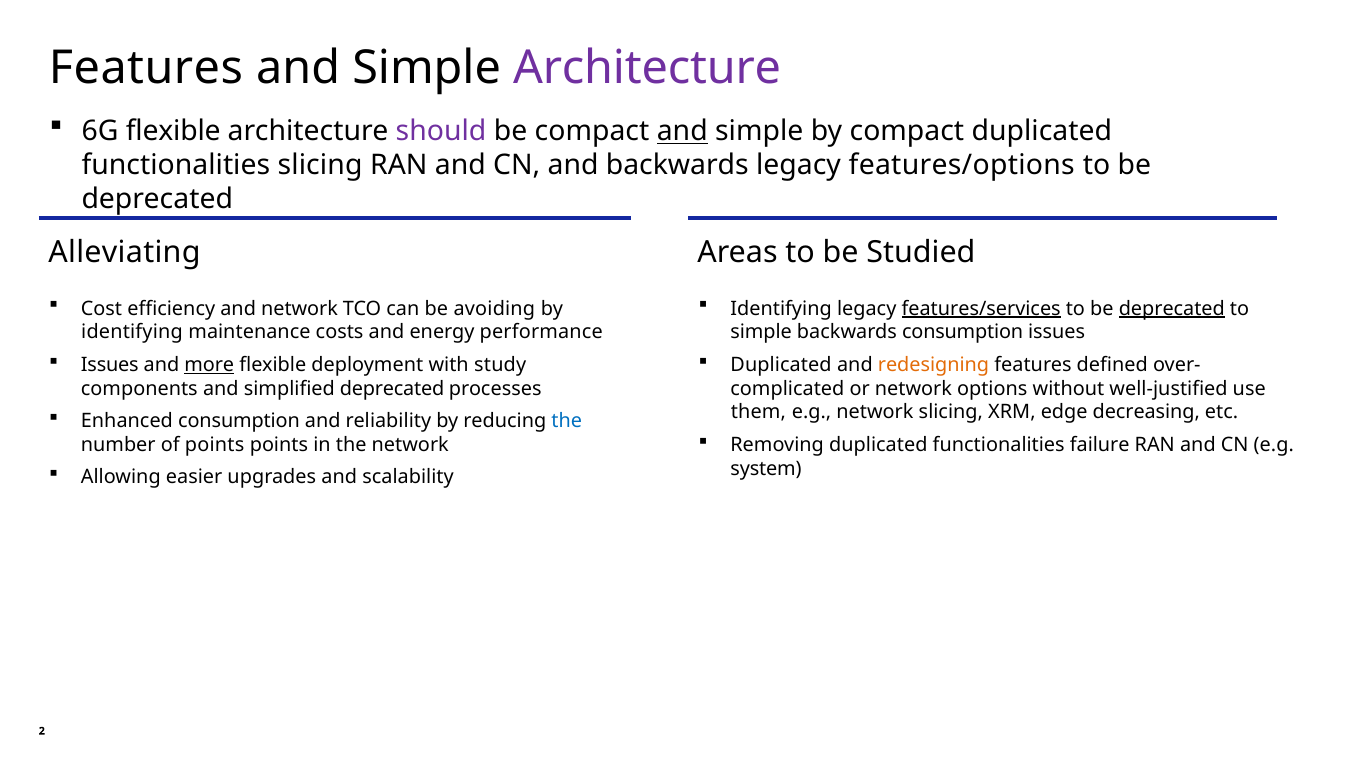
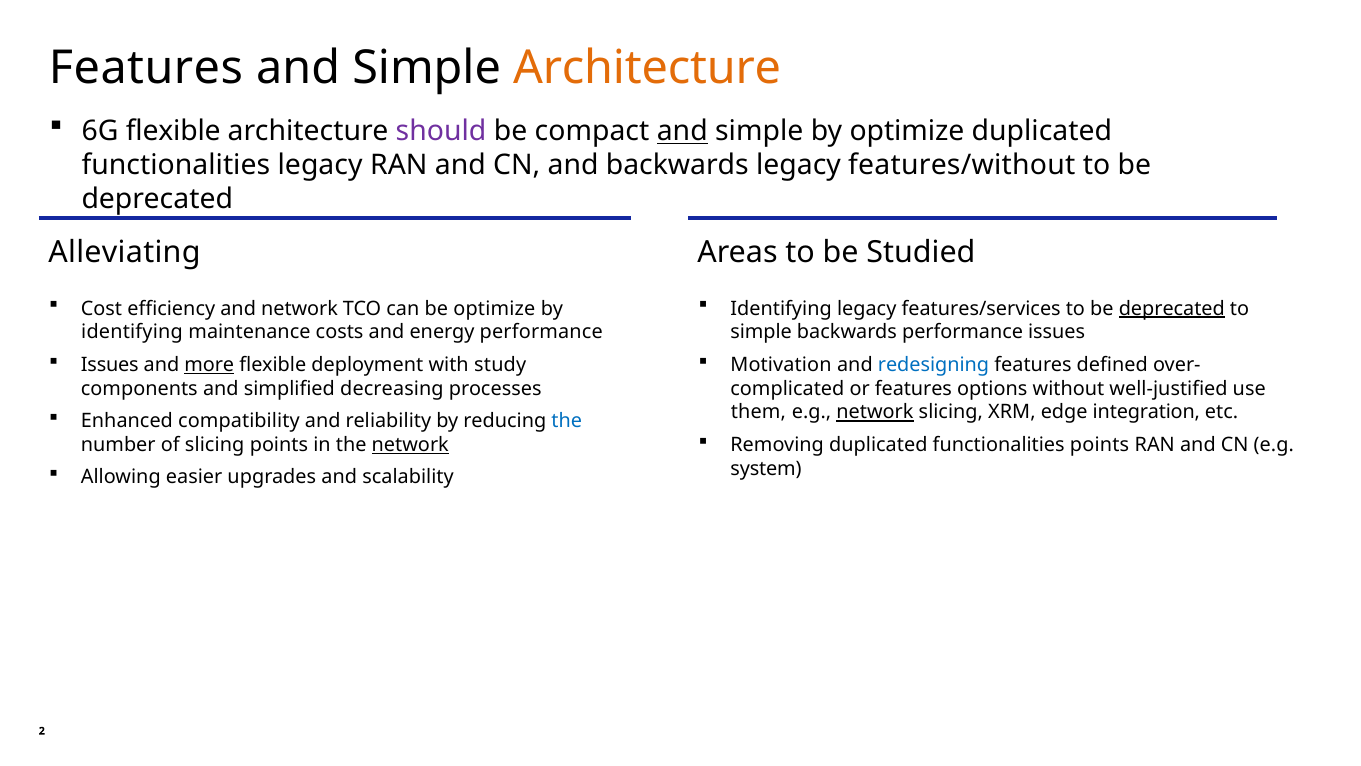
Architecture at (647, 68) colour: purple -> orange
by compact: compact -> optimize
functionalities slicing: slicing -> legacy
features/options: features/options -> features/without
be avoiding: avoiding -> optimize
features/services underline: present -> none
backwards consumption: consumption -> performance
Duplicated at (781, 365): Duplicated -> Motivation
redesigning colour: orange -> blue
simplified deprecated: deprecated -> decreasing
or network: network -> features
network at (875, 412) underline: none -> present
decreasing: decreasing -> integration
Enhanced consumption: consumption -> compatibility
functionalities failure: failure -> points
of points: points -> slicing
network at (410, 445) underline: none -> present
